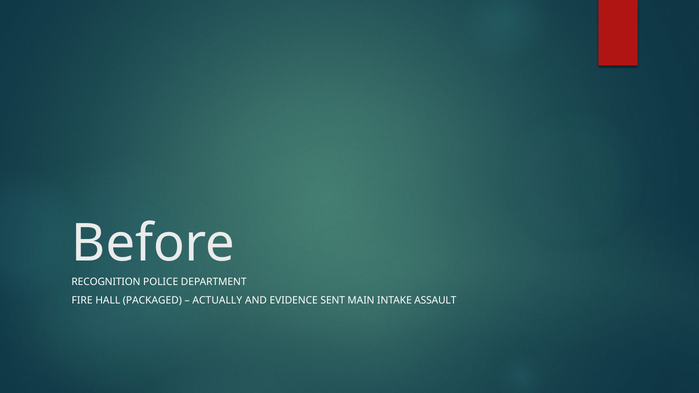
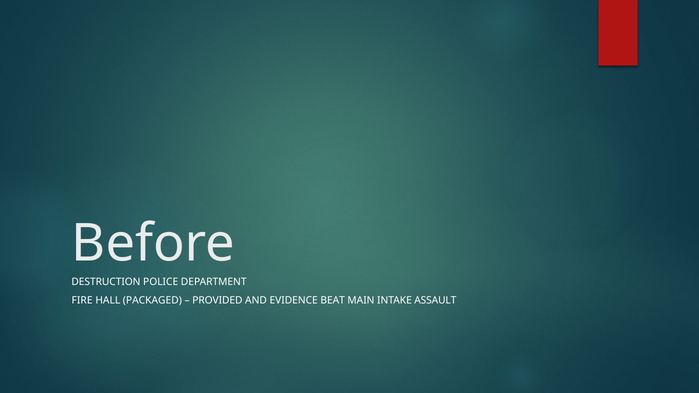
RECOGNITION: RECOGNITION -> DESTRUCTION
ACTUALLY: ACTUALLY -> PROVIDED
SENT: SENT -> BEAT
